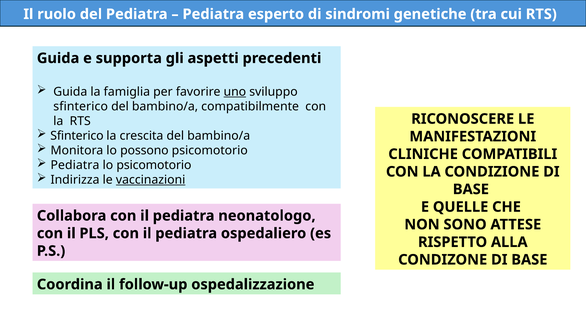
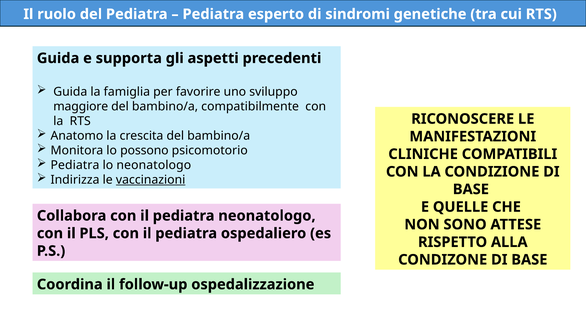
uno underline: present -> none
sfinterico at (81, 106): sfinterico -> maggiore
Sfinterico at (77, 136): Sfinterico -> Anatomo
lo psicomotorio: psicomotorio -> neonatologo
